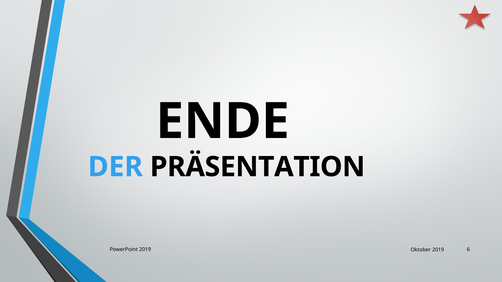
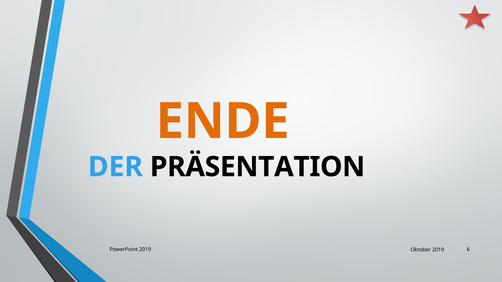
ENDE colour: black -> orange
